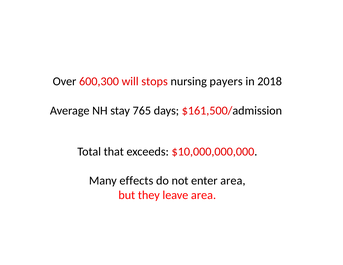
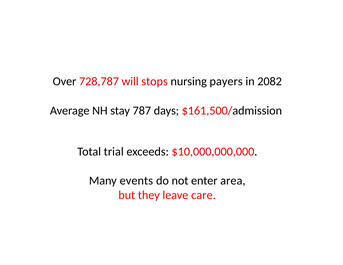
600,300: 600,300 -> 728,787
2018: 2018 -> 2082
765: 765 -> 787
that: that -> trial
effects: effects -> events
leave area: area -> care
